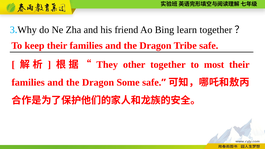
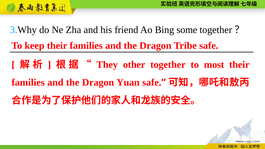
learn: learn -> some
Some: Some -> Yuan
